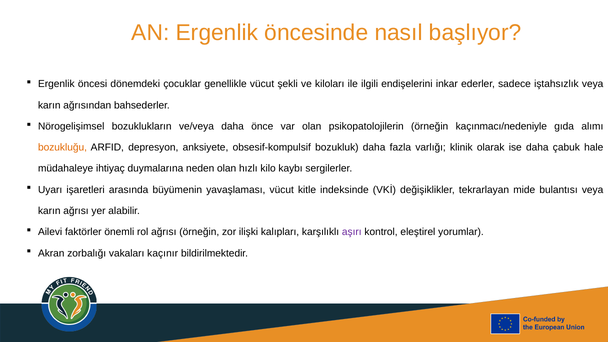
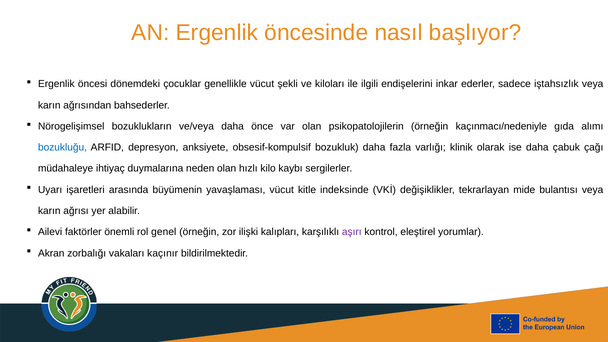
bozukluğu colour: orange -> blue
hale: hale -> çağı
rol ağrısı: ağrısı -> genel
